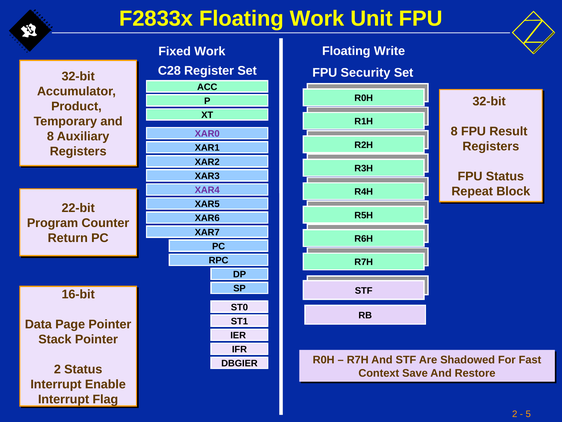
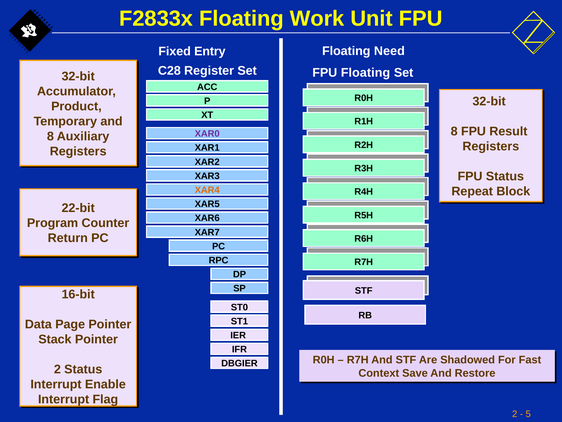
Fixed Work: Work -> Entry
Write: Write -> Need
FPU Security: Security -> Floating
XAR4 colour: purple -> orange
